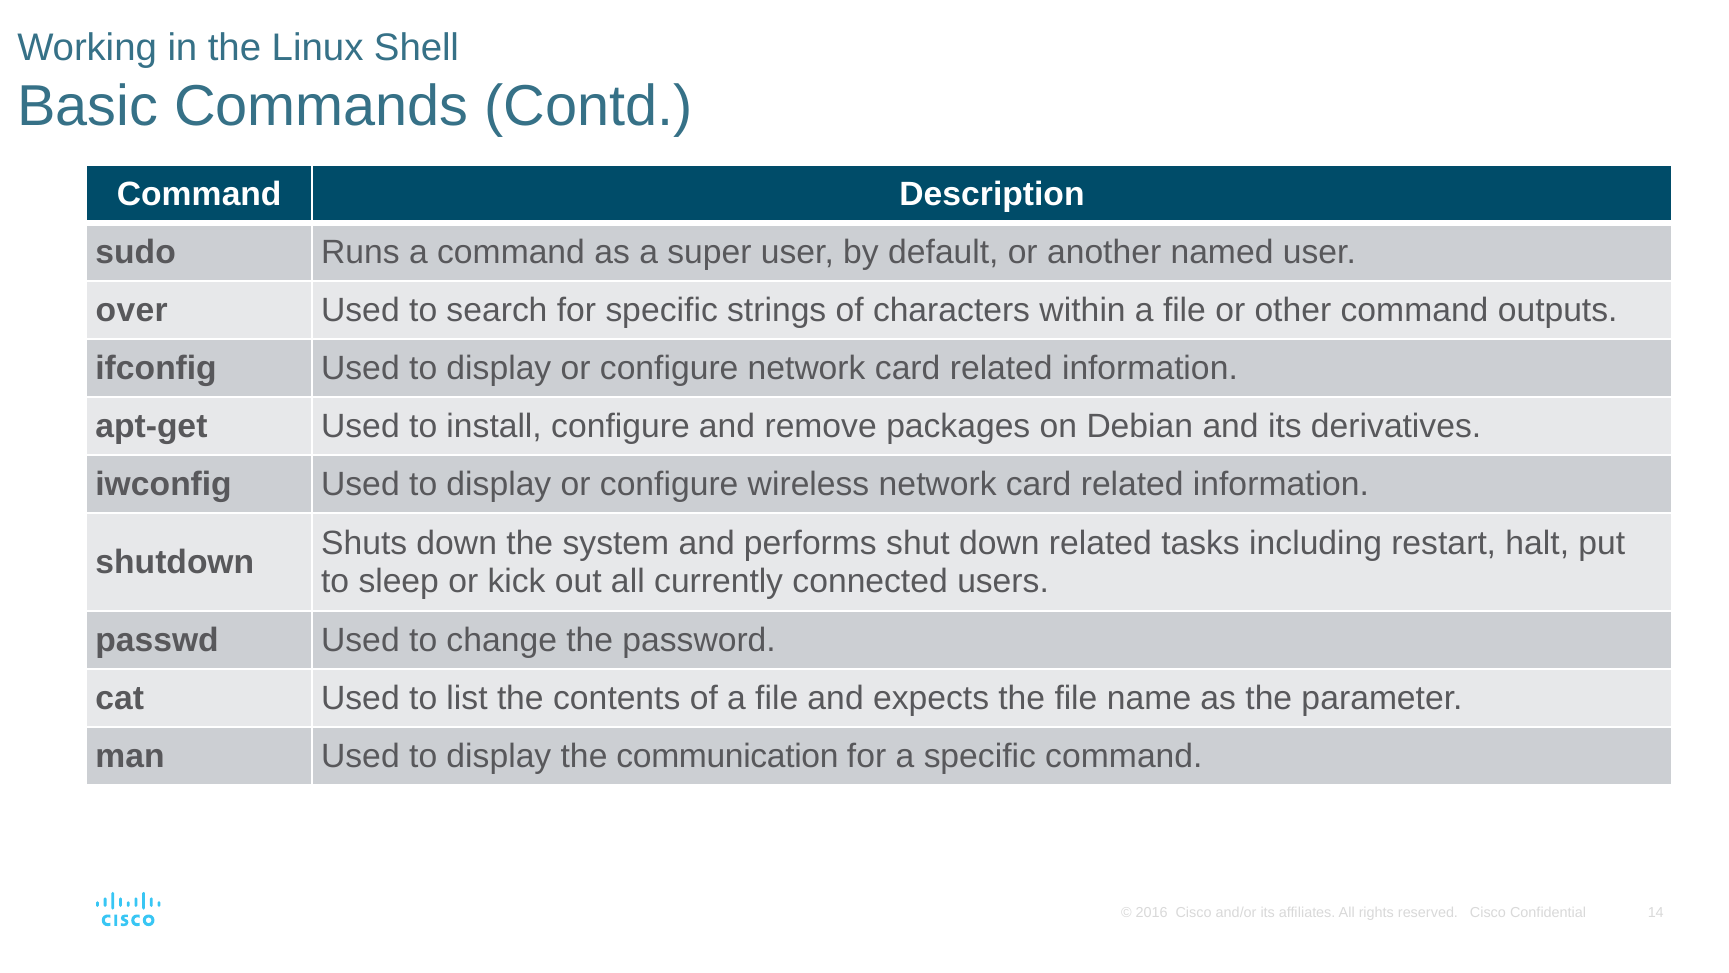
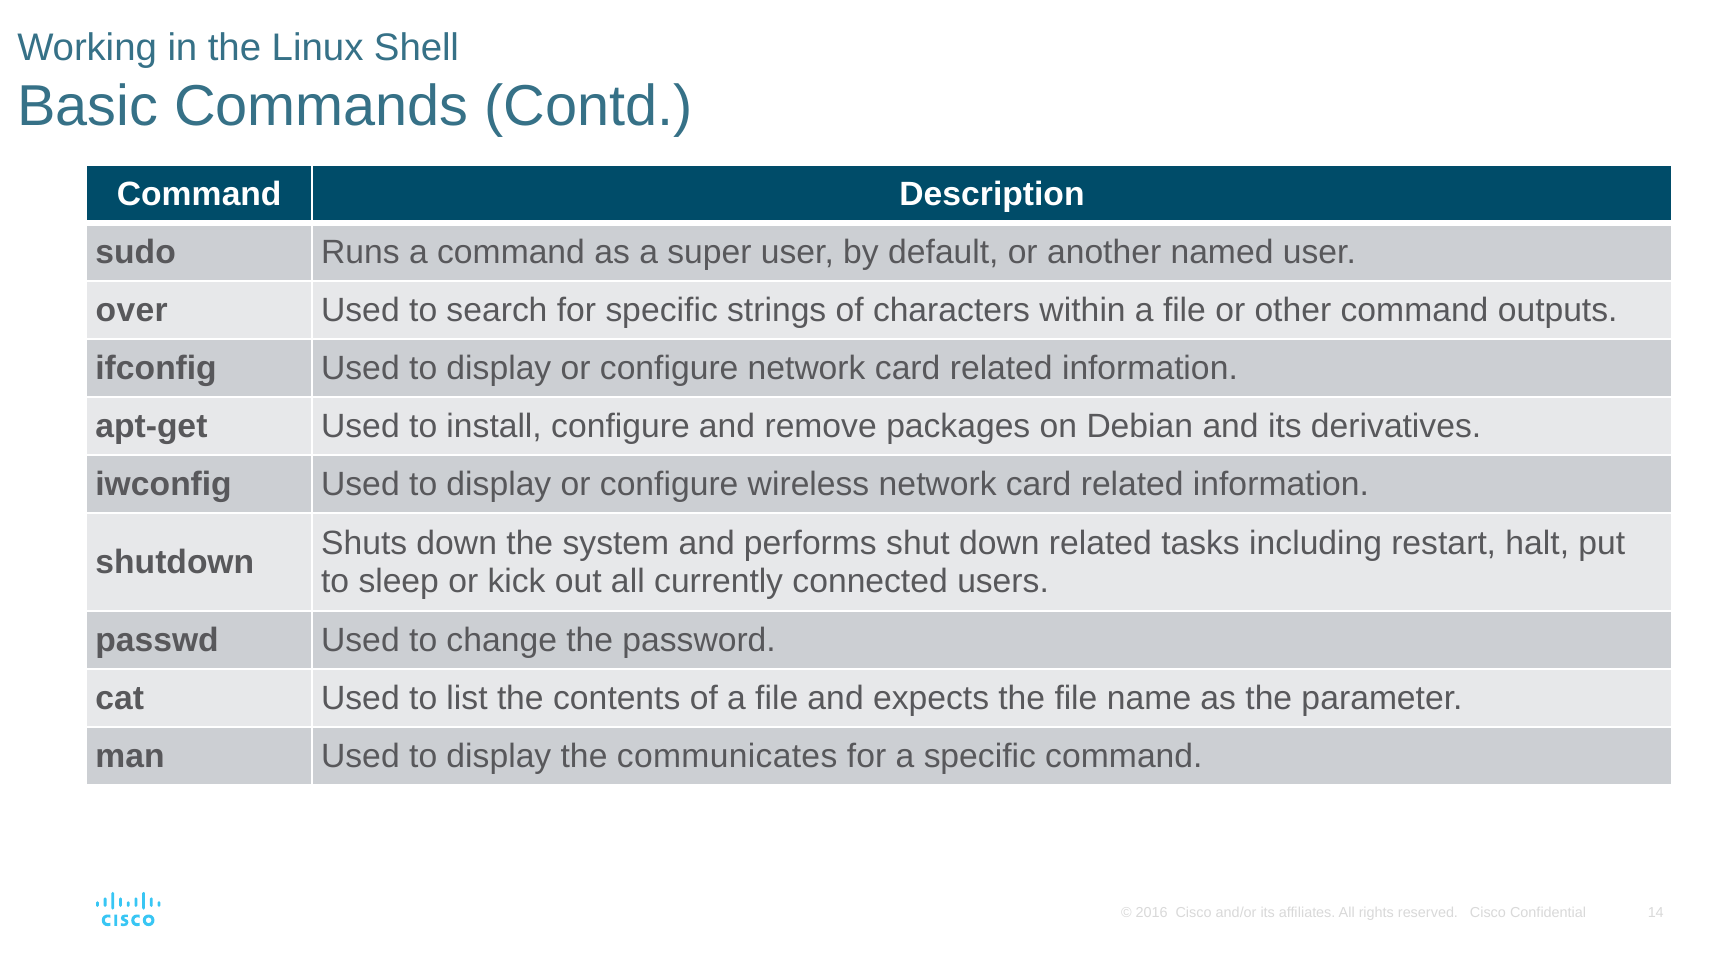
communication: communication -> communicates
